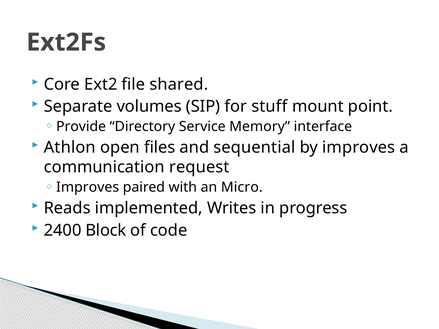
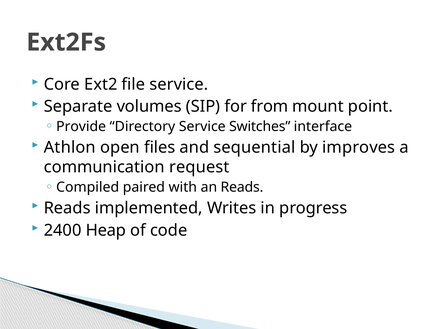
file shared: shared -> service
stuff: stuff -> from
Memory: Memory -> Switches
Improves at (88, 187): Improves -> Compiled
an Micro: Micro -> Reads
Block: Block -> Heap
